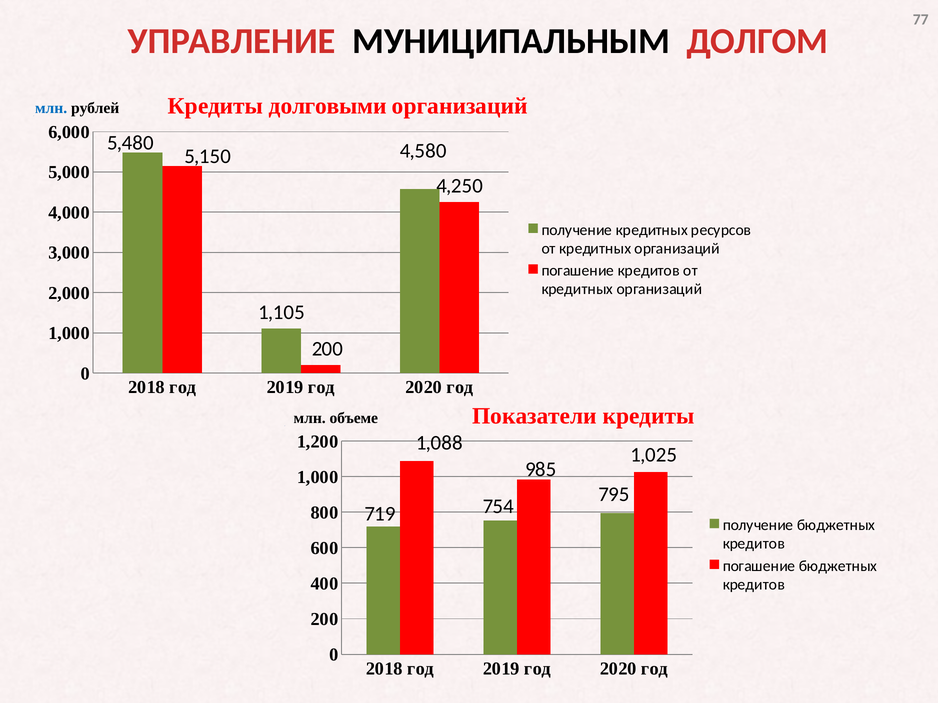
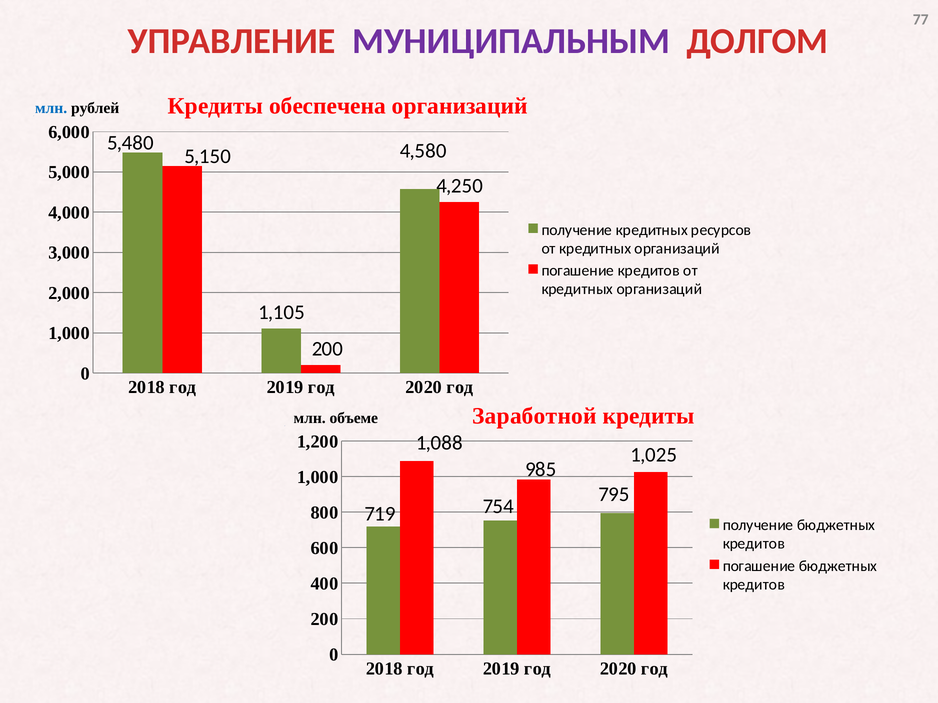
МУНИЦИПАЛЬНЫМ colour: black -> purple
долговыми: долговыми -> обеспечена
Показатели: Показатели -> Заработной
